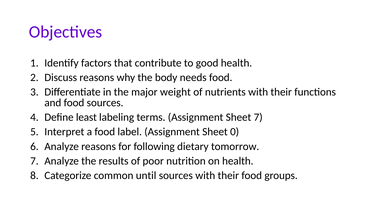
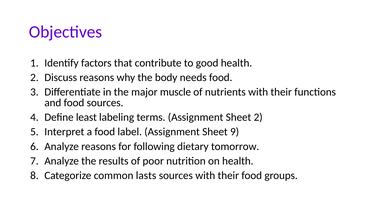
weight: weight -> muscle
Sheet 7: 7 -> 2
0: 0 -> 9
until: until -> lasts
